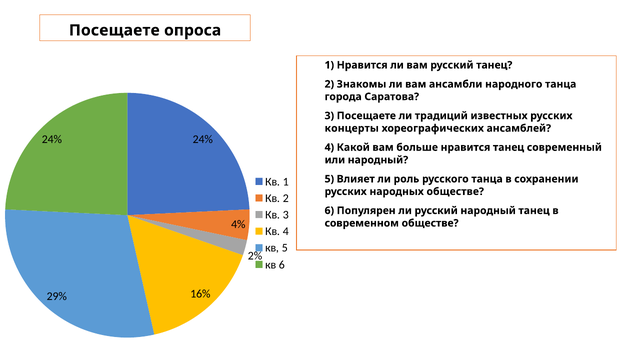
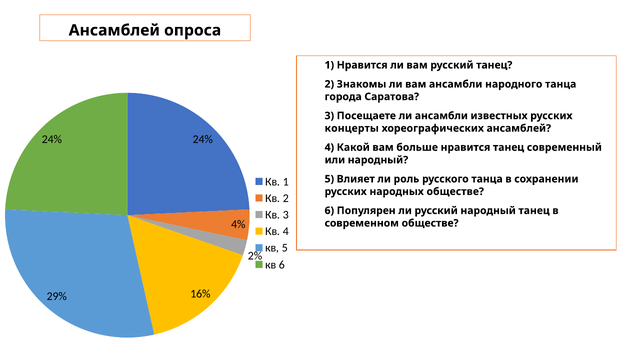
Посещаете at (114, 30): Посещаете -> Ансамблей
ли традиций: традиций -> ансамбли
